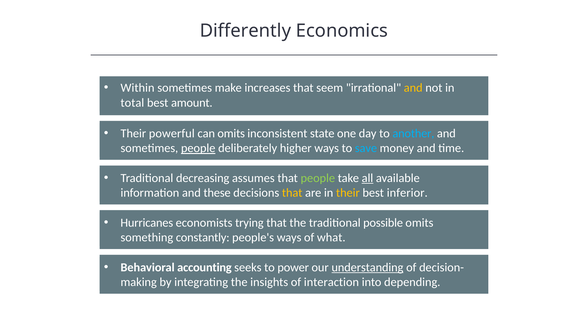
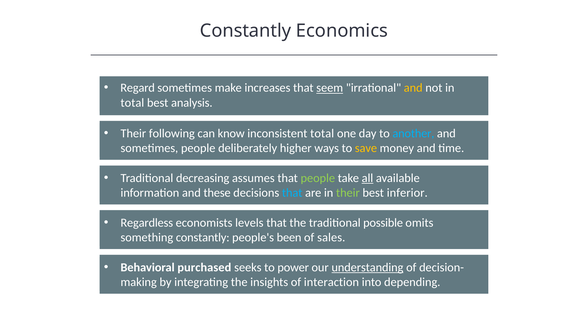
Differently at (245, 31): Differently -> Constantly
Within: Within -> Regard
seem underline: none -> present
amount: amount -> analysis
powerful: powerful -> following
can omits: omits -> know
inconsistent state: state -> total
people at (198, 148) underline: present -> none
save colour: light blue -> yellow
that at (292, 193) colour: yellow -> light blue
their at (348, 193) colour: yellow -> light green
Hurricanes: Hurricanes -> Regardless
trying: trying -> levels
people's ways: ways -> been
what: what -> sales
accounting: accounting -> purchased
